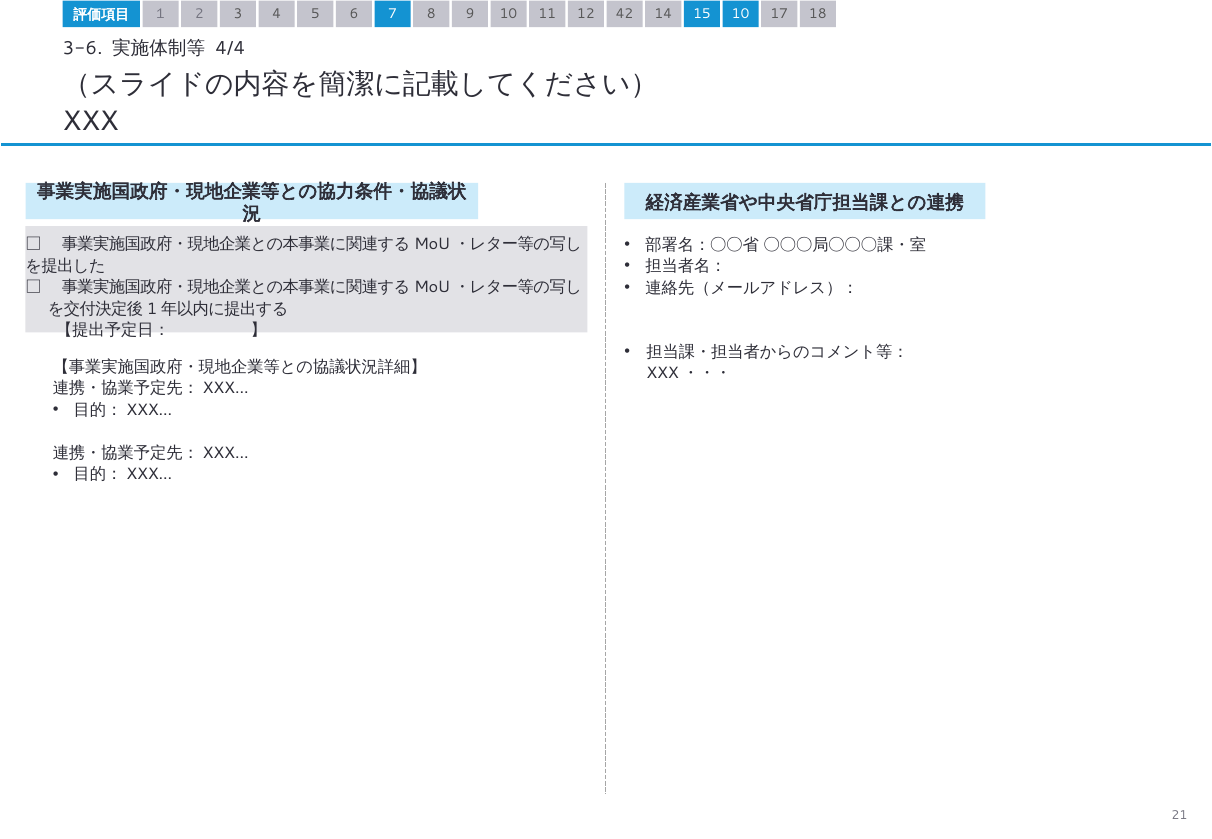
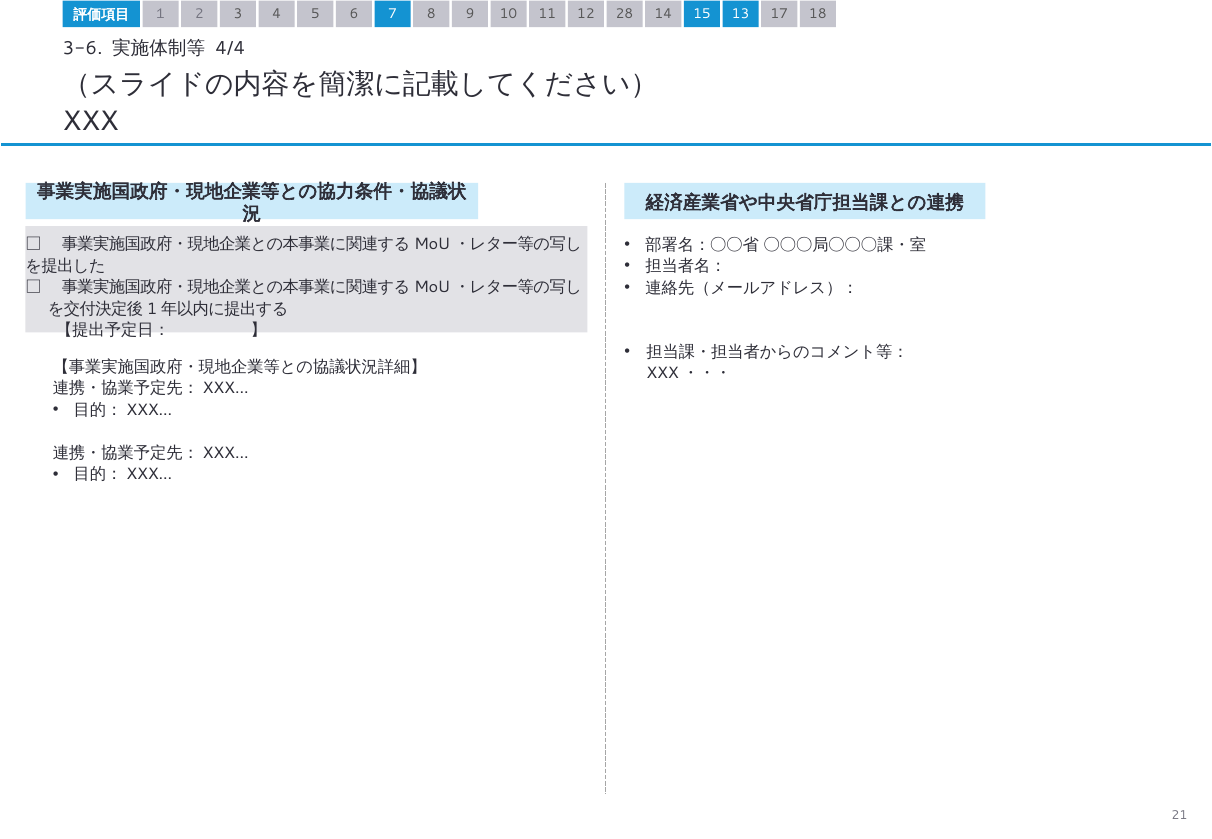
42: 42 -> 28
15 10: 10 -> 13
